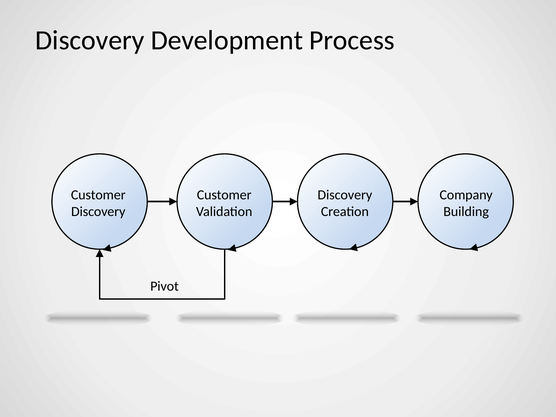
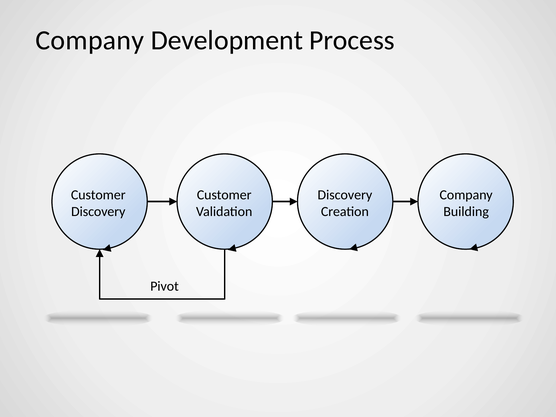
Discovery at (90, 40): Discovery -> Company
